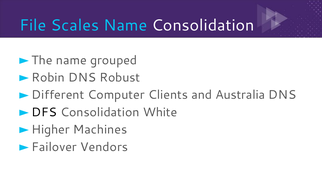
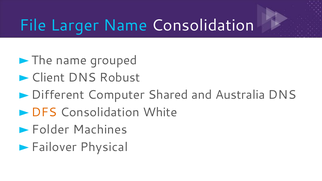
Scales: Scales -> Larger
Robin: Robin -> Client
Clients: Clients -> Shared
DFS colour: black -> orange
Higher: Higher -> Folder
Vendors: Vendors -> Physical
